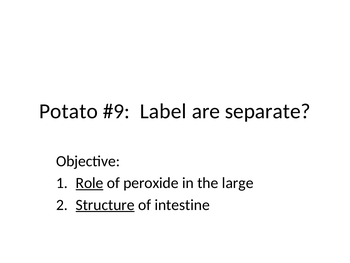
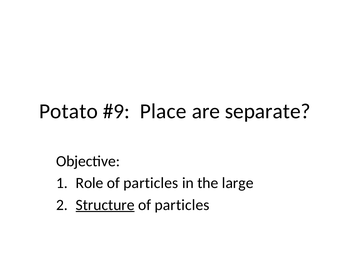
Label: Label -> Place
Role underline: present -> none
peroxide at (151, 183): peroxide -> particles
intestine at (182, 204): intestine -> particles
